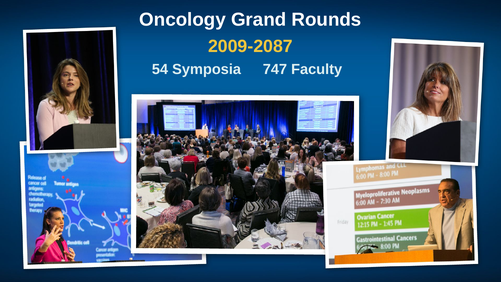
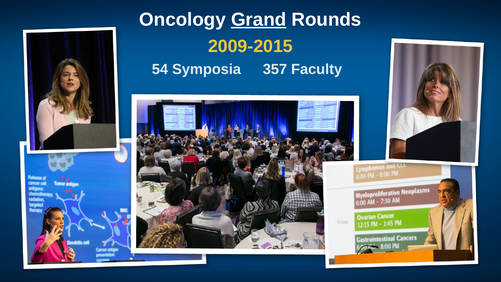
Grand underline: none -> present
2009-2087: 2009-2087 -> 2009-2015
747: 747 -> 357
